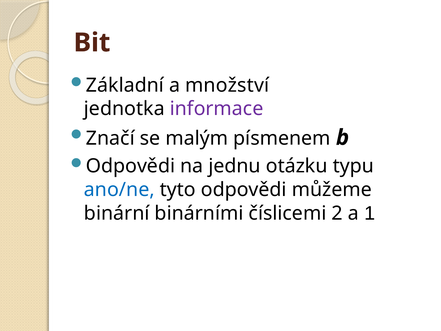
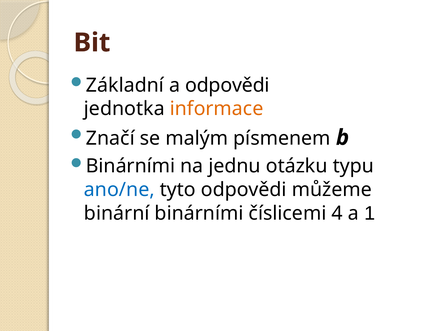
a množství: množství -> odpovědi
informace colour: purple -> orange
Odpovědi at (131, 166): Odpovědi -> Binárními
2: 2 -> 4
